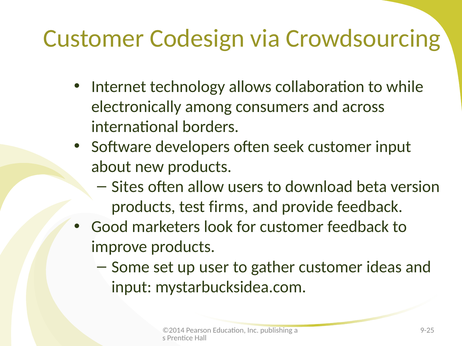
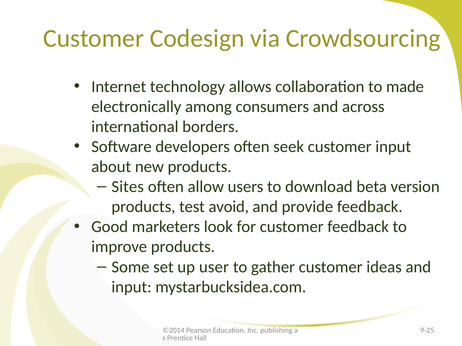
while: while -> made
firms: firms -> avoid
